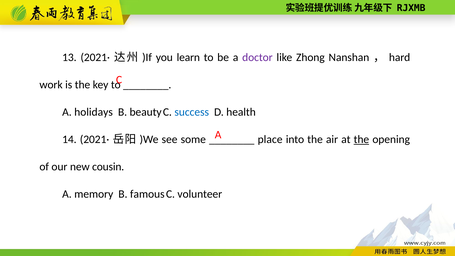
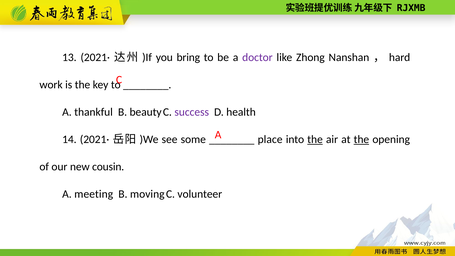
learn: learn -> bring
holidays: holidays -> thankful
success colour: blue -> purple
the at (315, 139) underline: none -> present
memory: memory -> meeting
famous: famous -> moving
